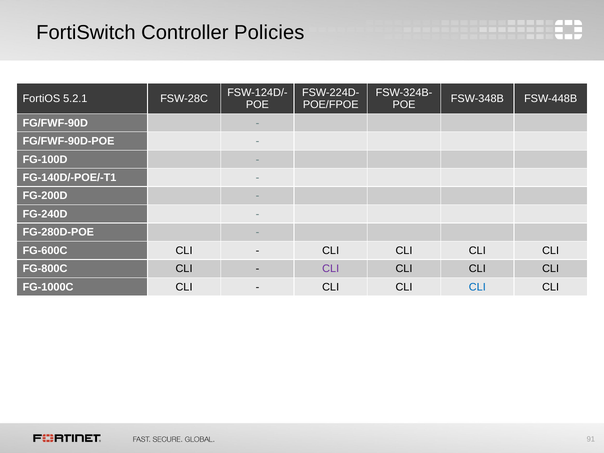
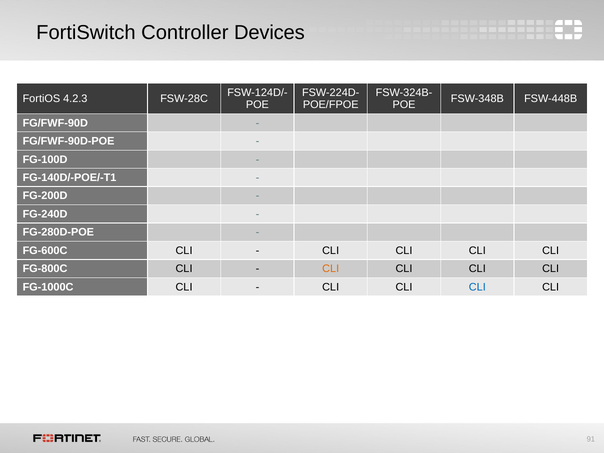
Policies: Policies -> Devices
5.2.1: 5.2.1 -> 4.2.3
CLI at (331, 269) colour: purple -> orange
